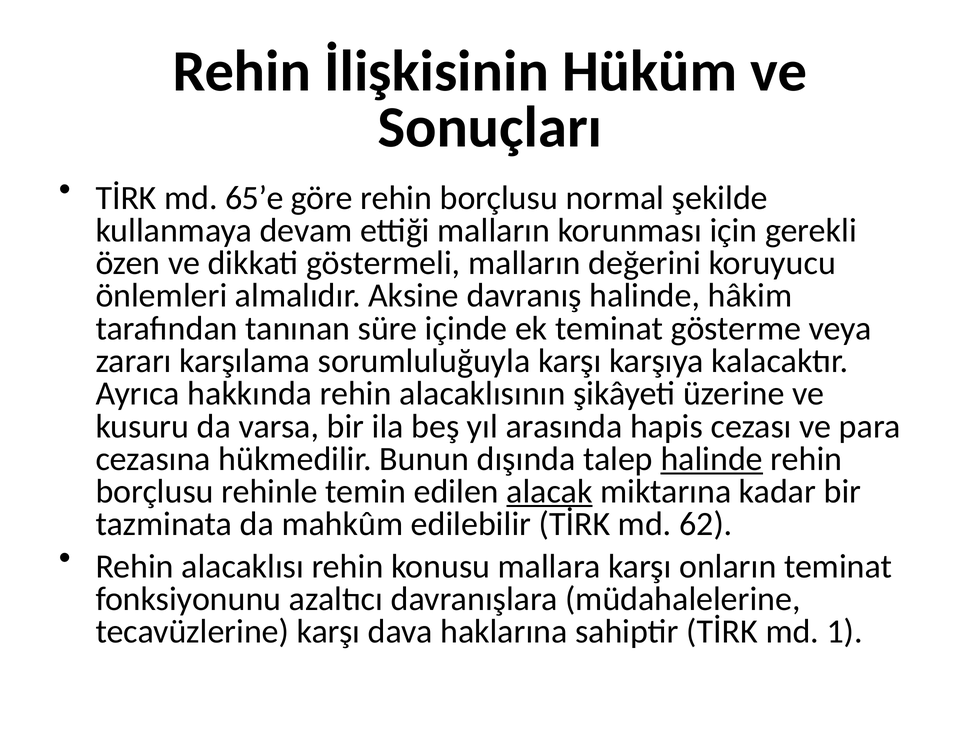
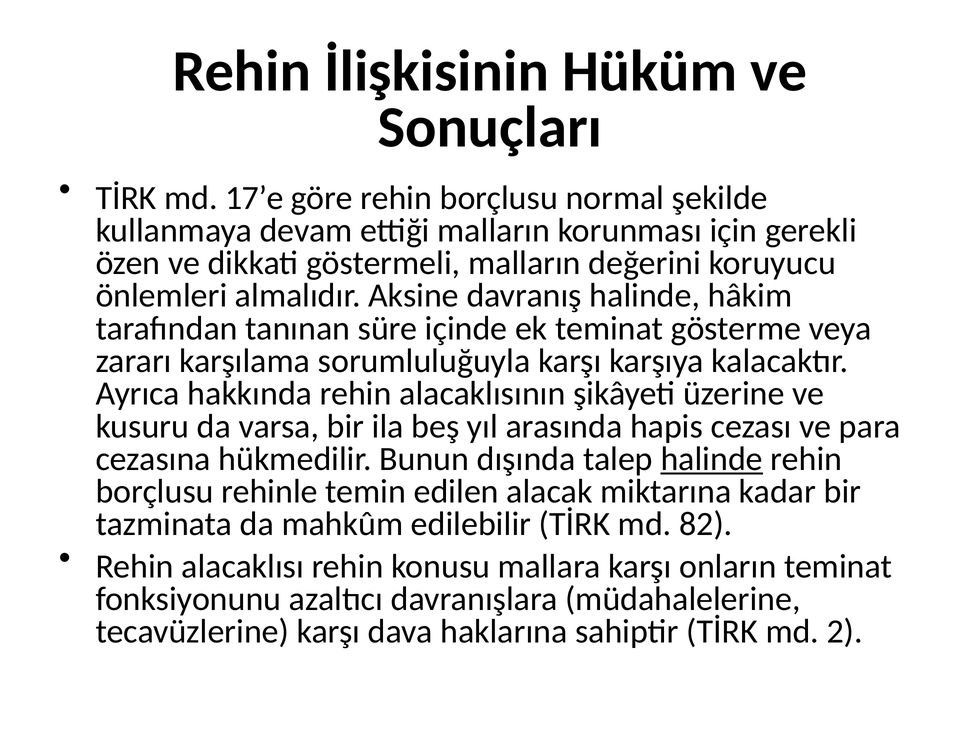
65’e: 65’e -> 17’e
alacak underline: present -> none
62: 62 -> 82
1: 1 -> 2
